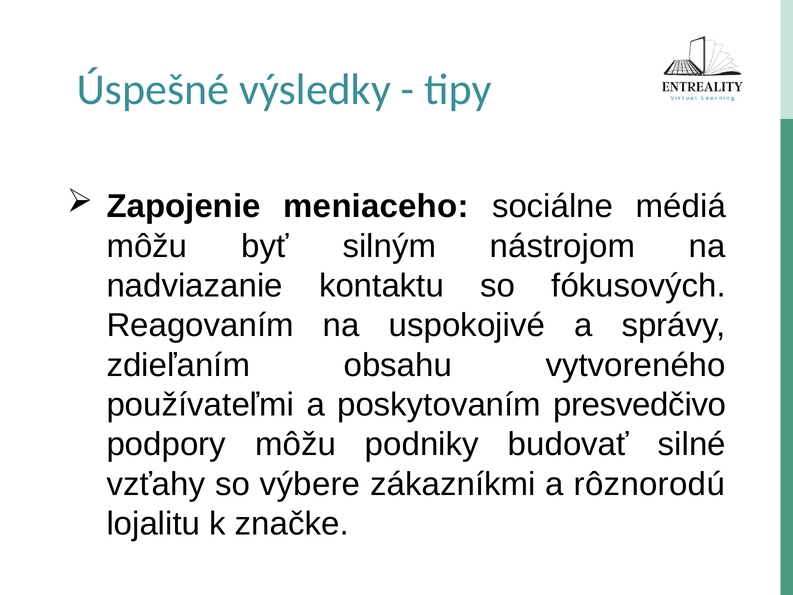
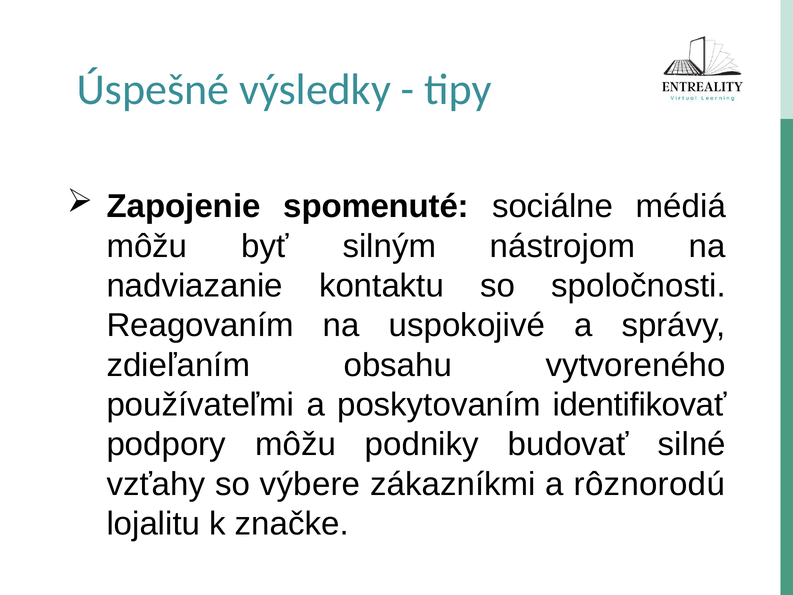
meniaceho: meniaceho -> spomenuté
fókusových: fókusových -> spoločnosti
presvedčivo: presvedčivo -> identifikovať
